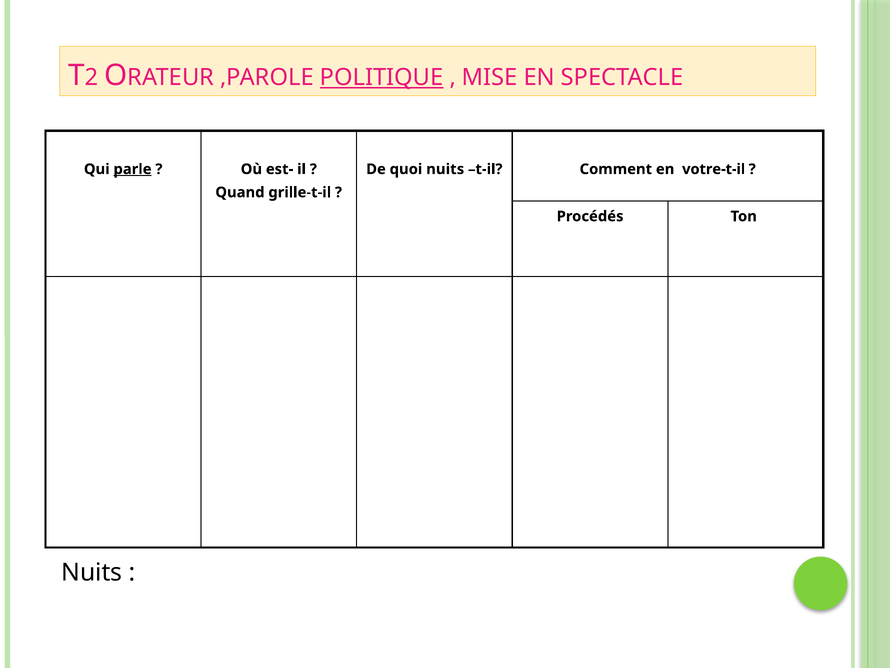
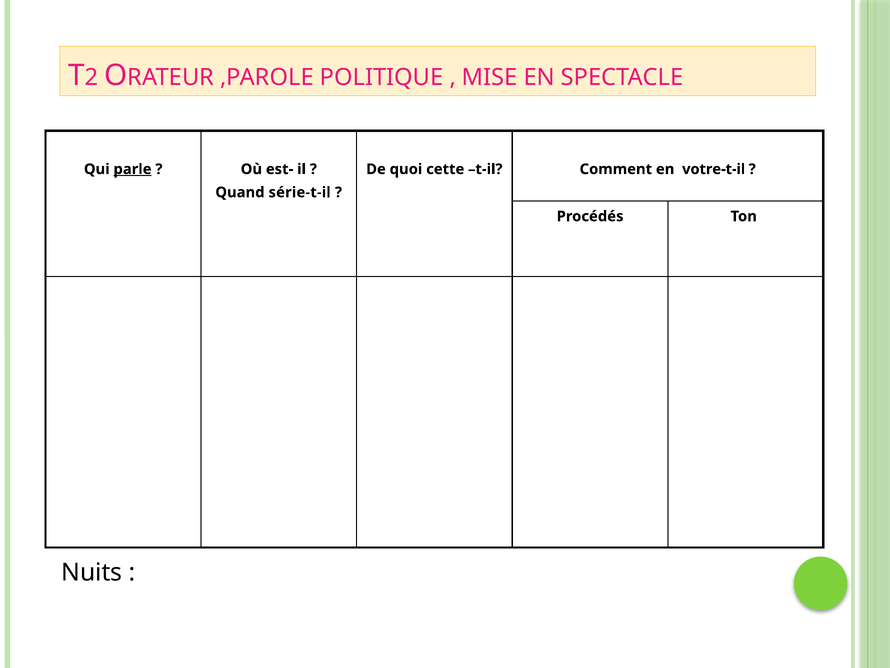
POLITIQUE underline: present -> none
quoi nuits: nuits -> cette
grille-t-il: grille-t-il -> série-t-il
